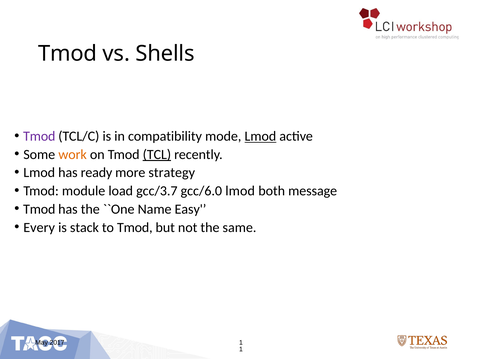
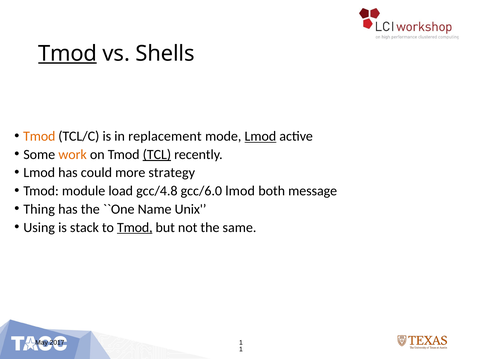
Tmod at (68, 54) underline: none -> present
Tmod at (39, 136) colour: purple -> orange
compatibility: compatibility -> replacement
ready: ready -> could
gcc/3.7: gcc/3.7 -> gcc/4.8
Tmod at (39, 209): Tmod -> Thing
Easy: Easy -> Unix
Every: Every -> Using
Tmod at (135, 228) underline: none -> present
